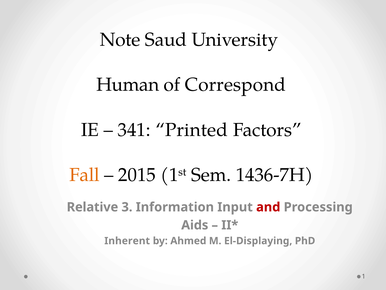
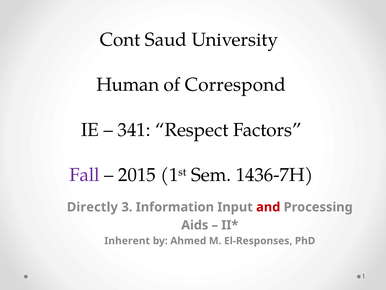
Note: Note -> Cont
Printed: Printed -> Respect
Fall colour: orange -> purple
Relative: Relative -> Directly
El-Displaying: El-Displaying -> El-Responses
